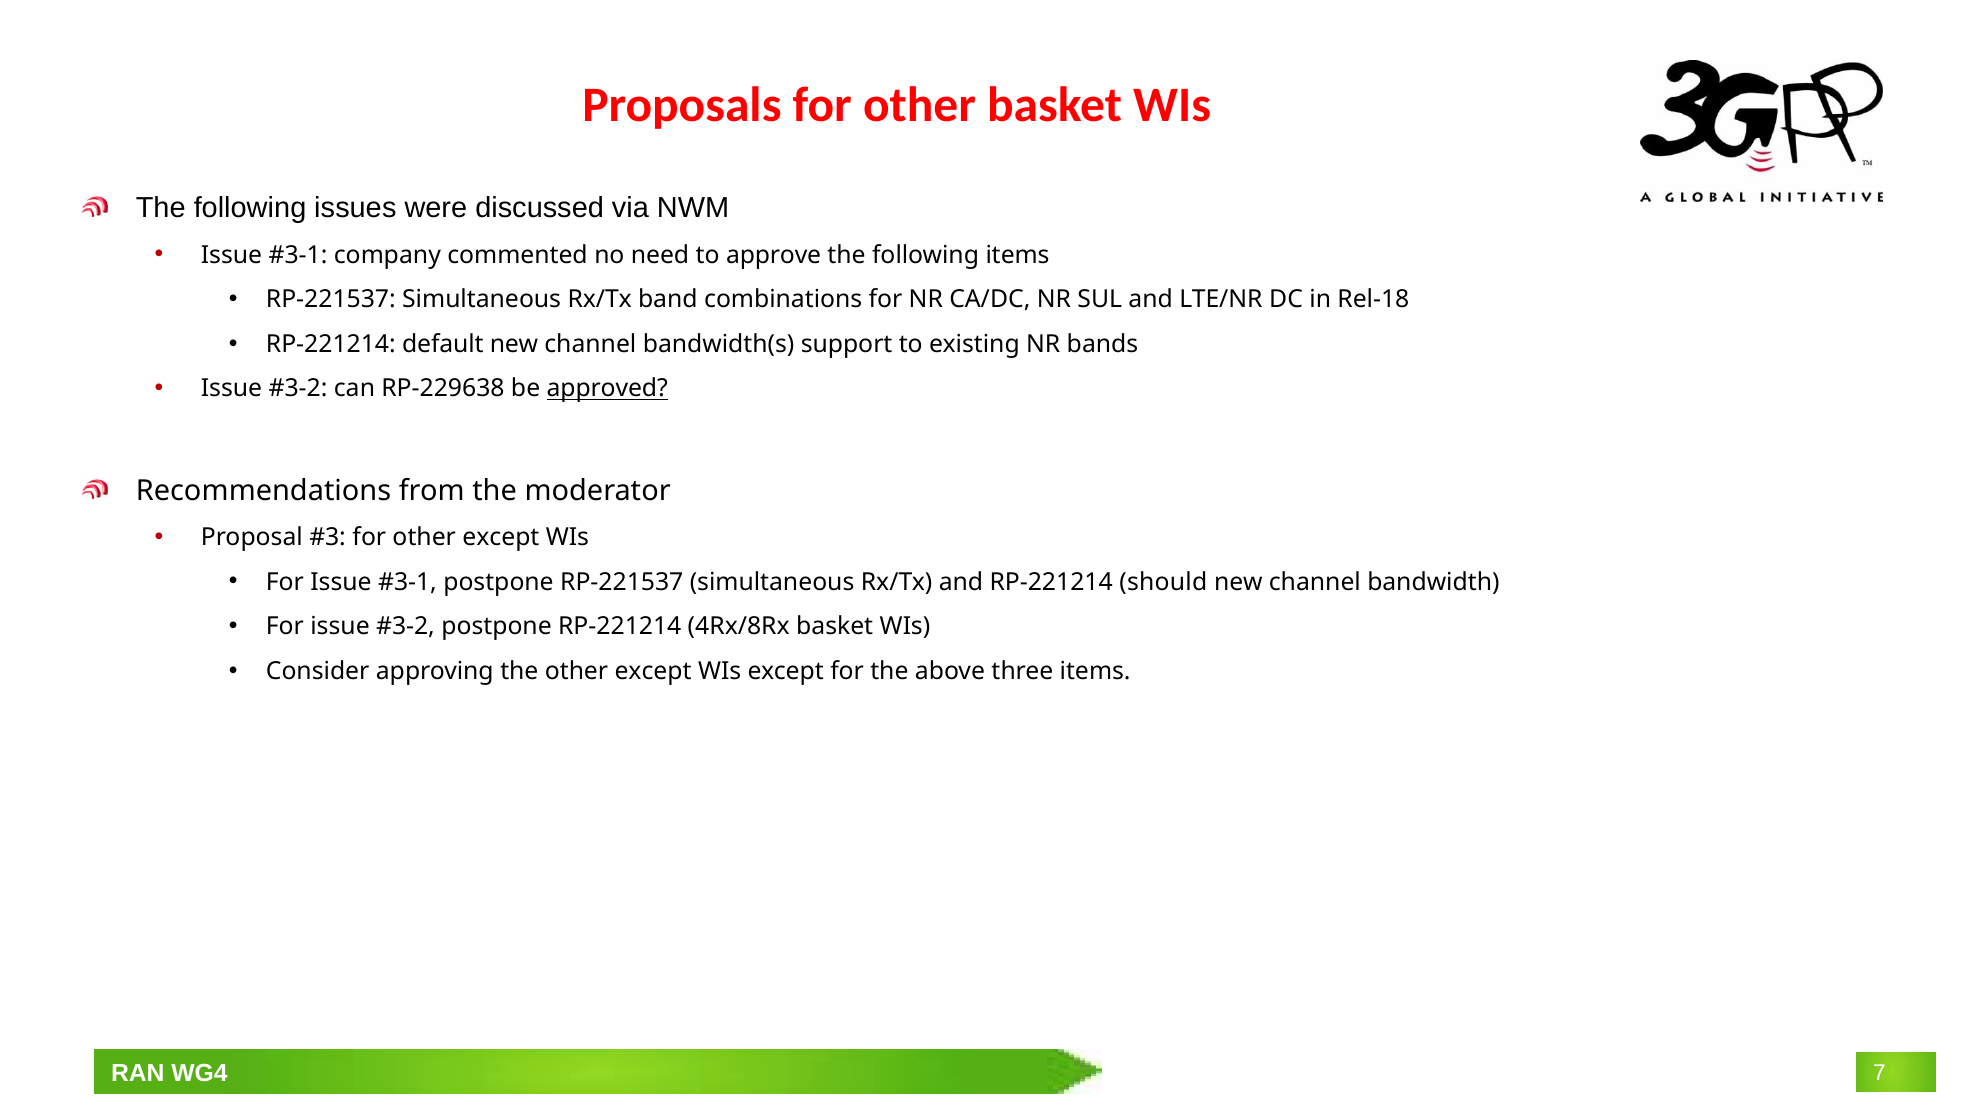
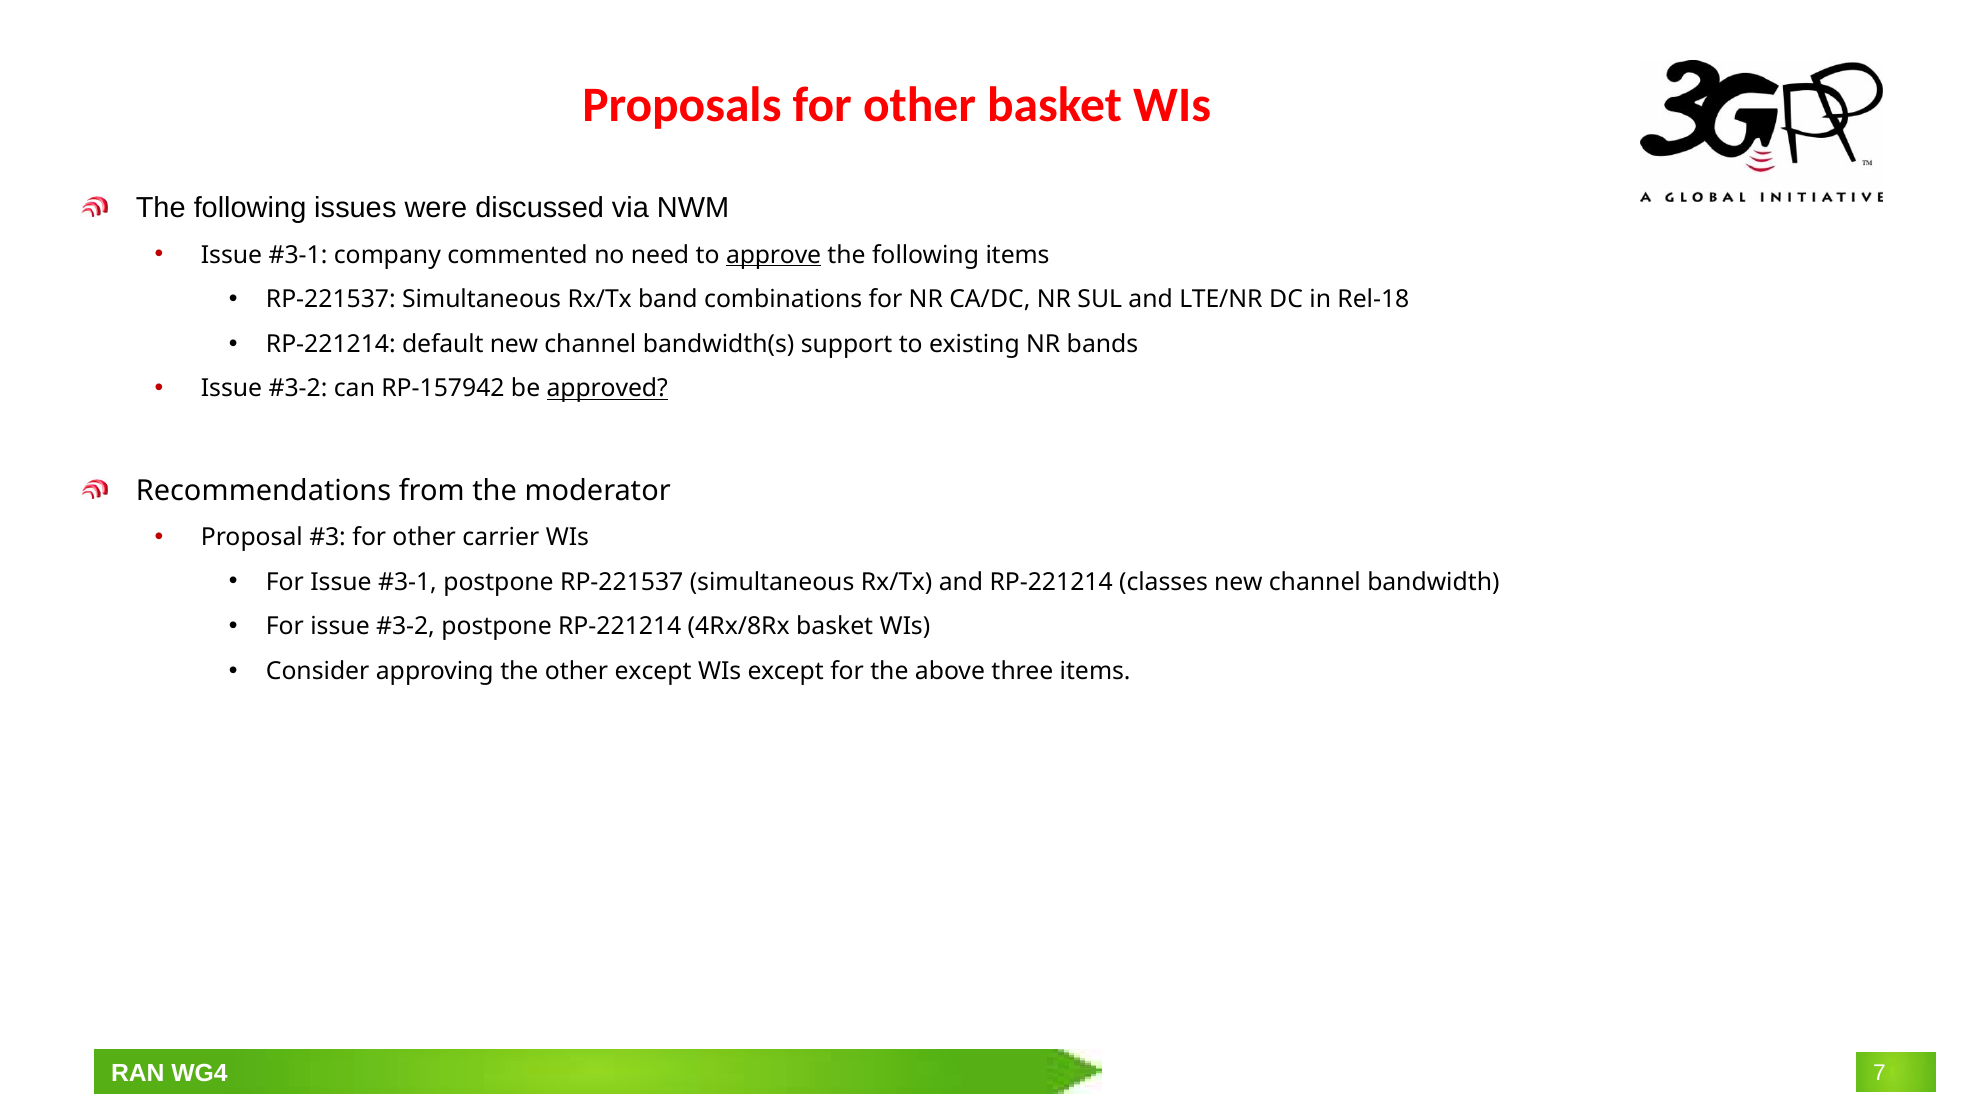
approve underline: none -> present
RP-229638: RP-229638 -> RP-157942
for other except: except -> carrier
should: should -> classes
